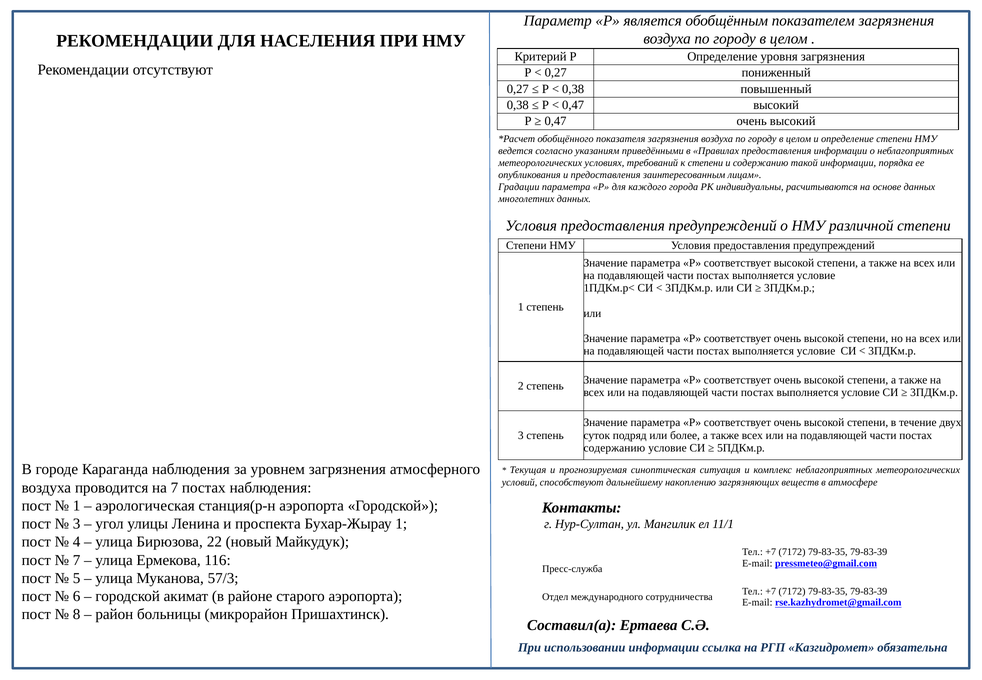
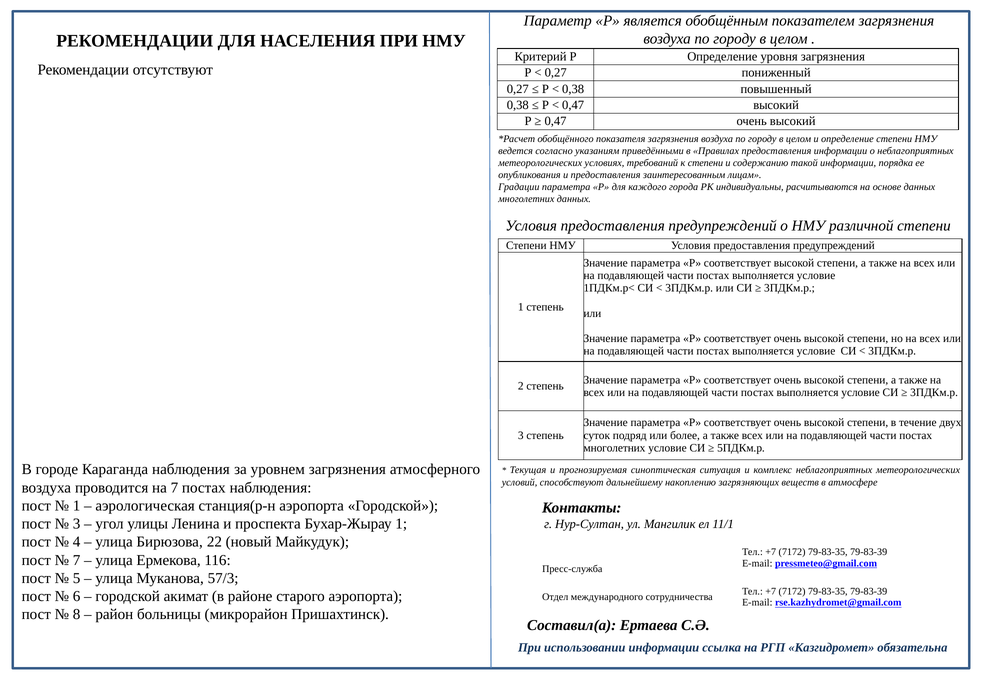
содержанию at (614, 448): содержанию -> многолетних
